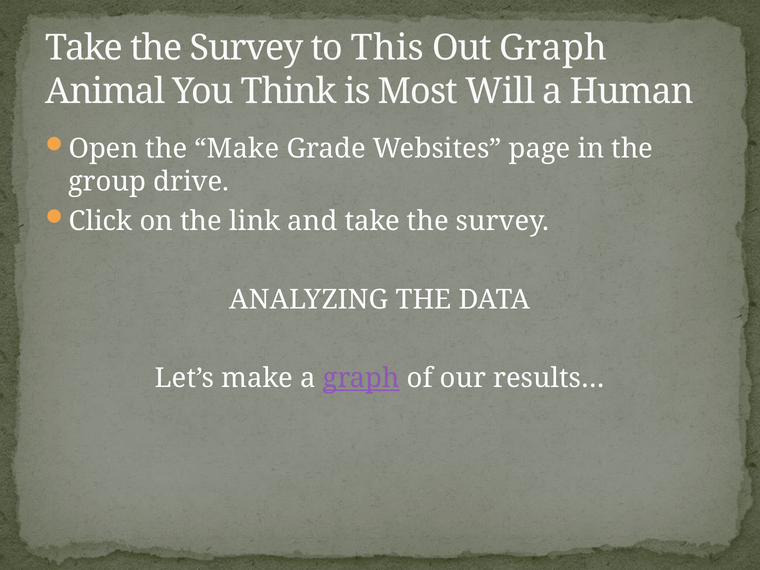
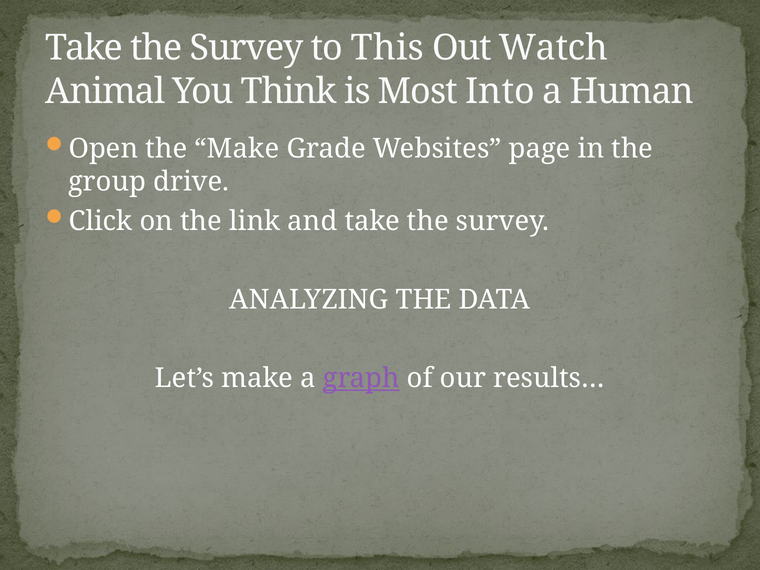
Out Graph: Graph -> Watch
Will: Will -> Into
